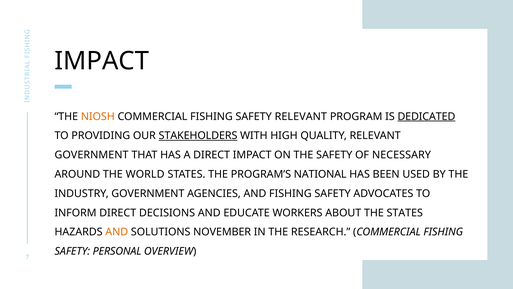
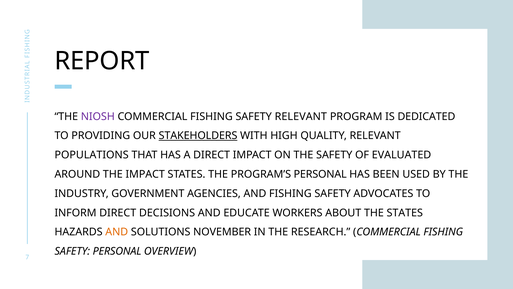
IMPACT at (102, 61): IMPACT -> REPORT
NIOSH colour: orange -> purple
DEDICATED underline: present -> none
GOVERNMENT at (92, 155): GOVERNMENT -> POPULATIONS
NECESSARY: NECESSARY -> EVALUATED
THE WORLD: WORLD -> IMPACT
PROGRAM’S NATIONAL: NATIONAL -> PERSONAL
